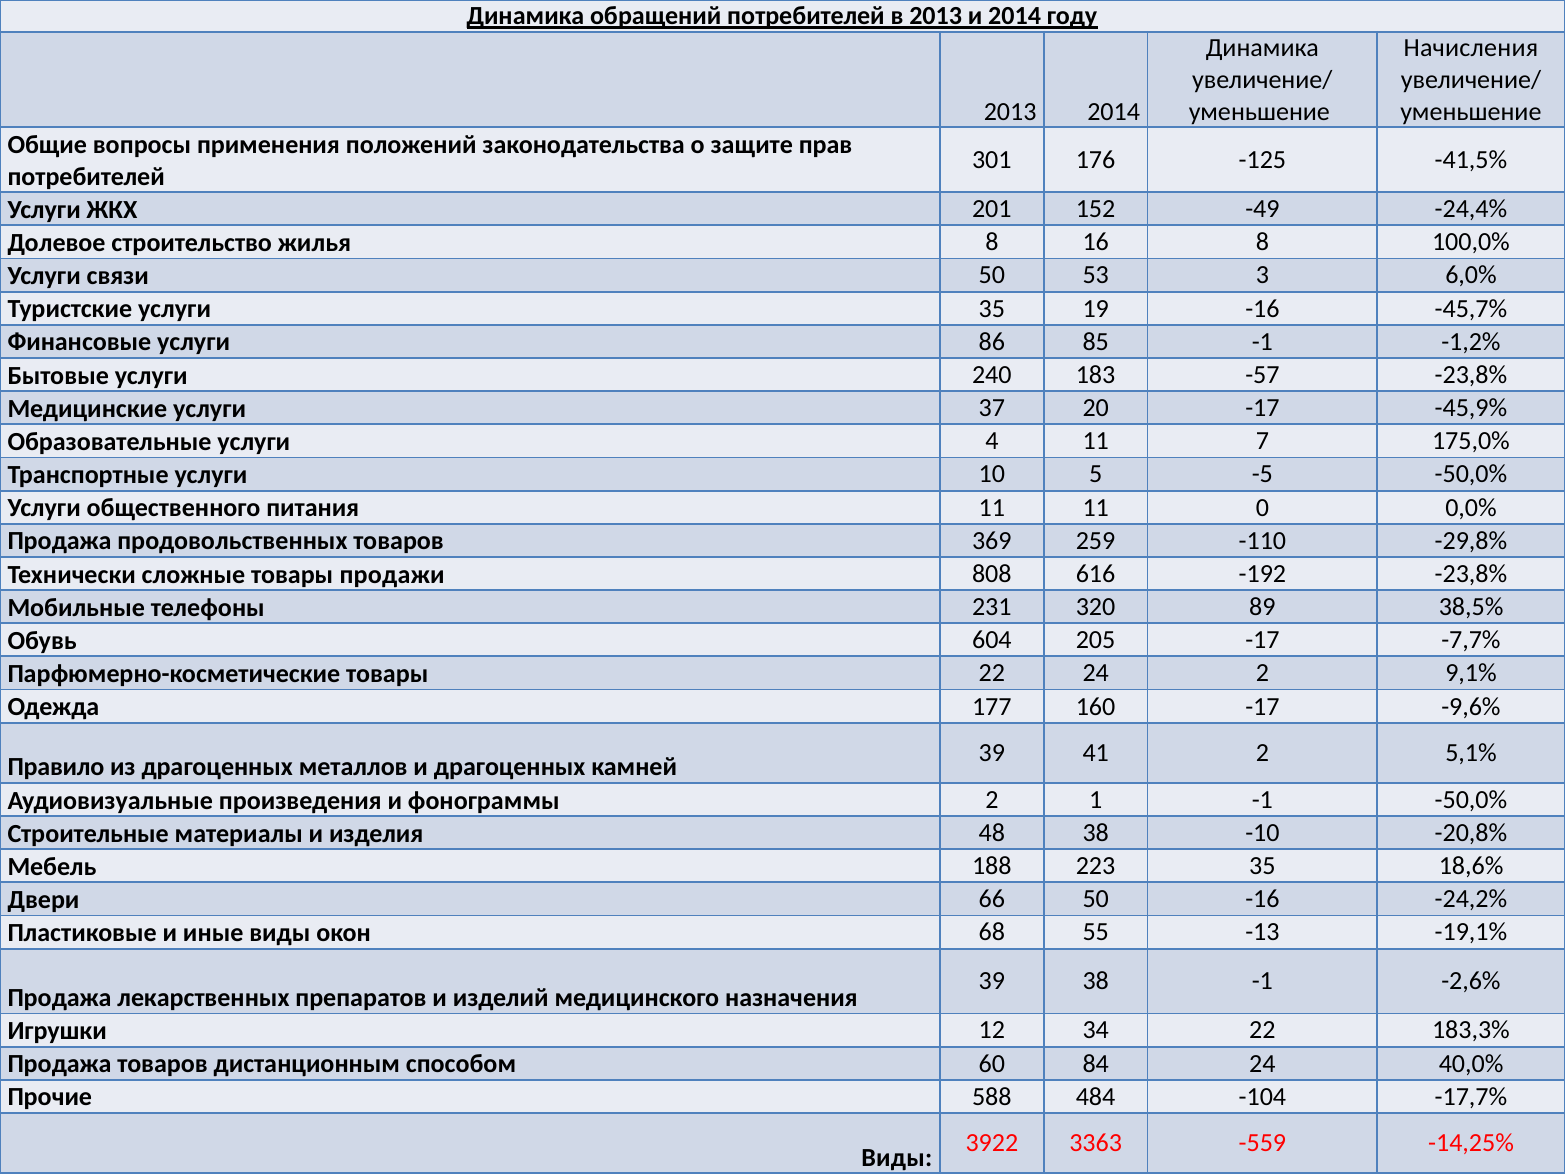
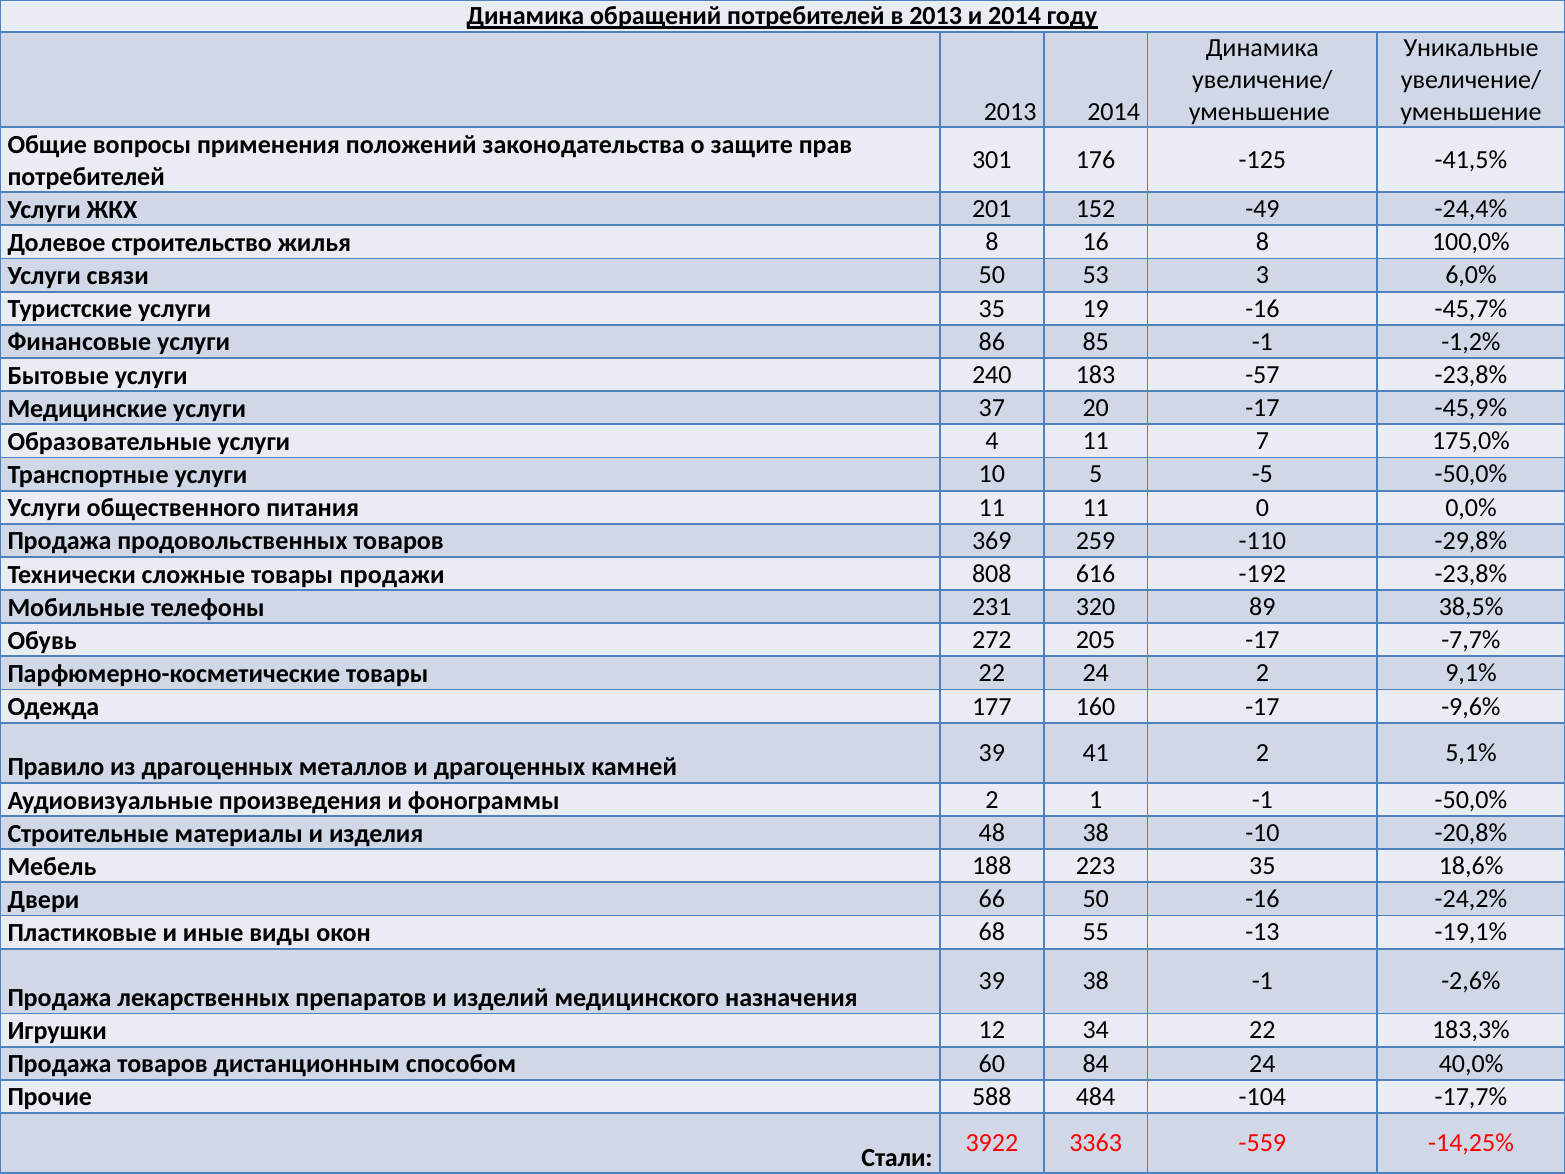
Начисления: Начисления -> Уникальные
604: 604 -> 272
Виды at (897, 1157): Виды -> Стали
